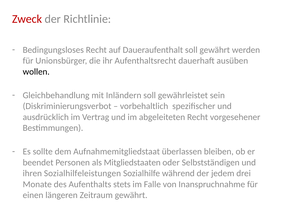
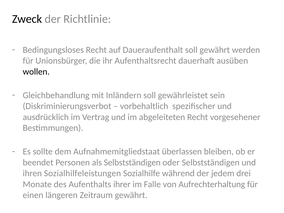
Zweck colour: red -> black
als Mitgliedstaaten: Mitgliedstaaten -> Selbstständigen
stets: stets -> ihrer
Inanspruchnahme: Inanspruchnahme -> Aufrechterhaltung
